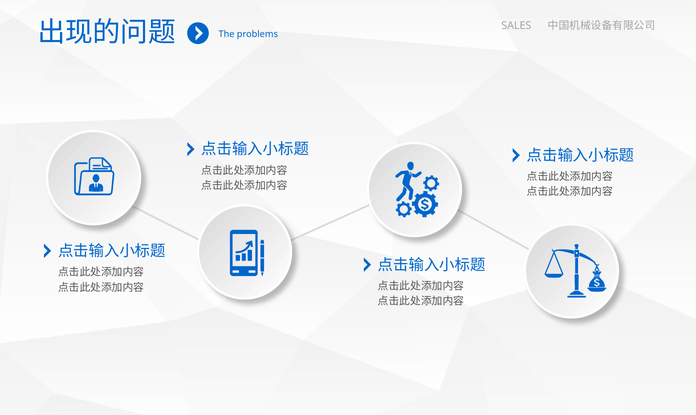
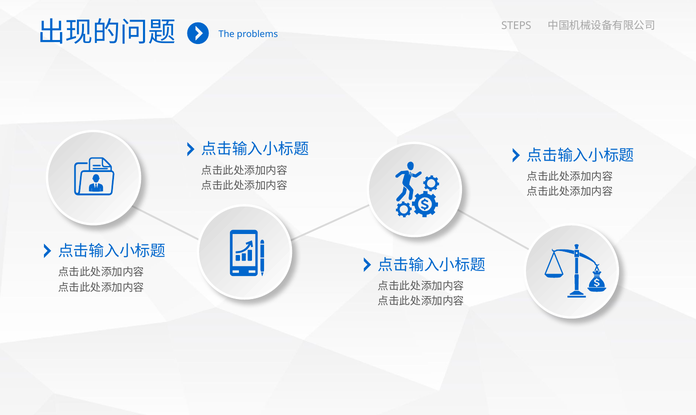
SALES: SALES -> STEPS
